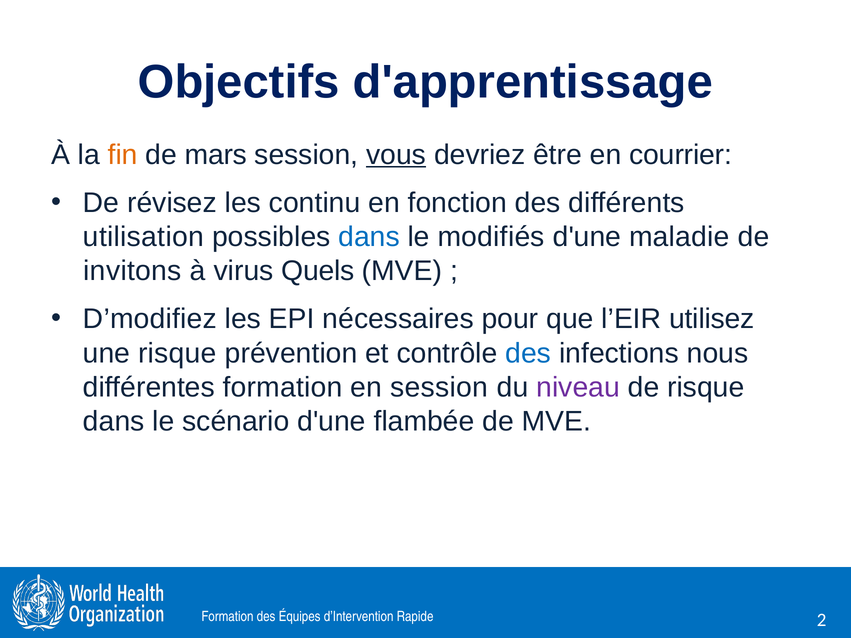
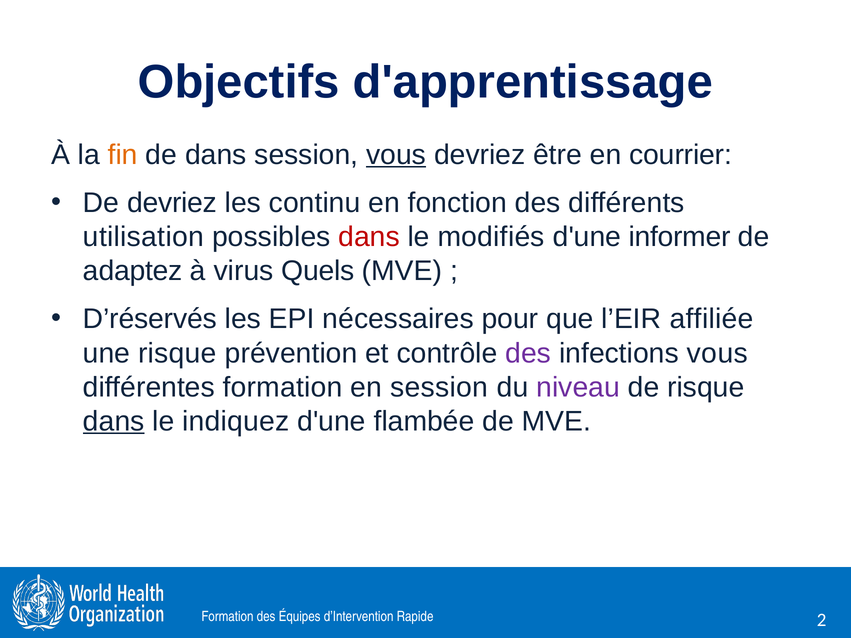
de mars: mars -> dans
De révisez: révisez -> devriez
dans at (369, 237) colour: blue -> red
maladie: maladie -> informer
invitons: invitons -> adaptez
D’modifiez: D’modifiez -> D’réservés
utilisez: utilisez -> affiliée
des at (528, 353) colour: blue -> purple
infections nous: nous -> vous
dans at (114, 421) underline: none -> present
scénario: scénario -> indiquez
